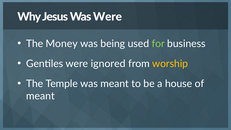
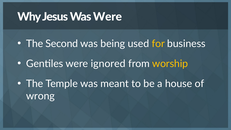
Money: Money -> Second
for colour: light green -> yellow
meant at (40, 96): meant -> wrong
